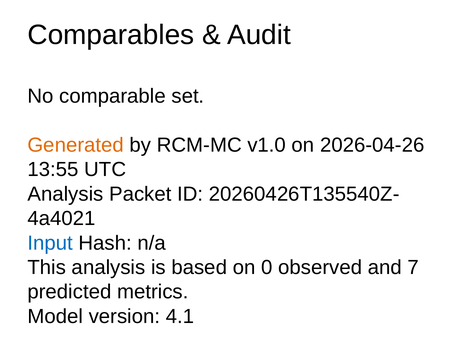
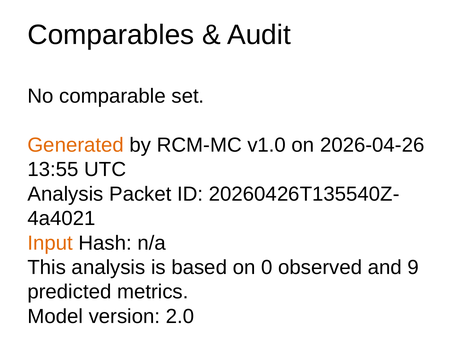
Input colour: blue -> orange
7: 7 -> 9
4.1: 4.1 -> 2.0
